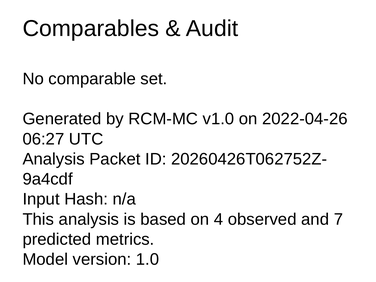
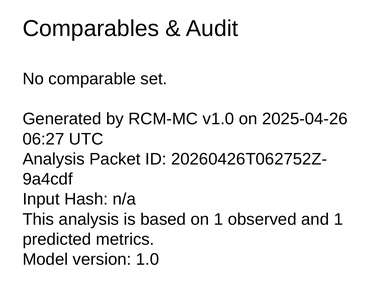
2022-04-26: 2022-04-26 -> 2025-04-26
on 4: 4 -> 1
and 7: 7 -> 1
